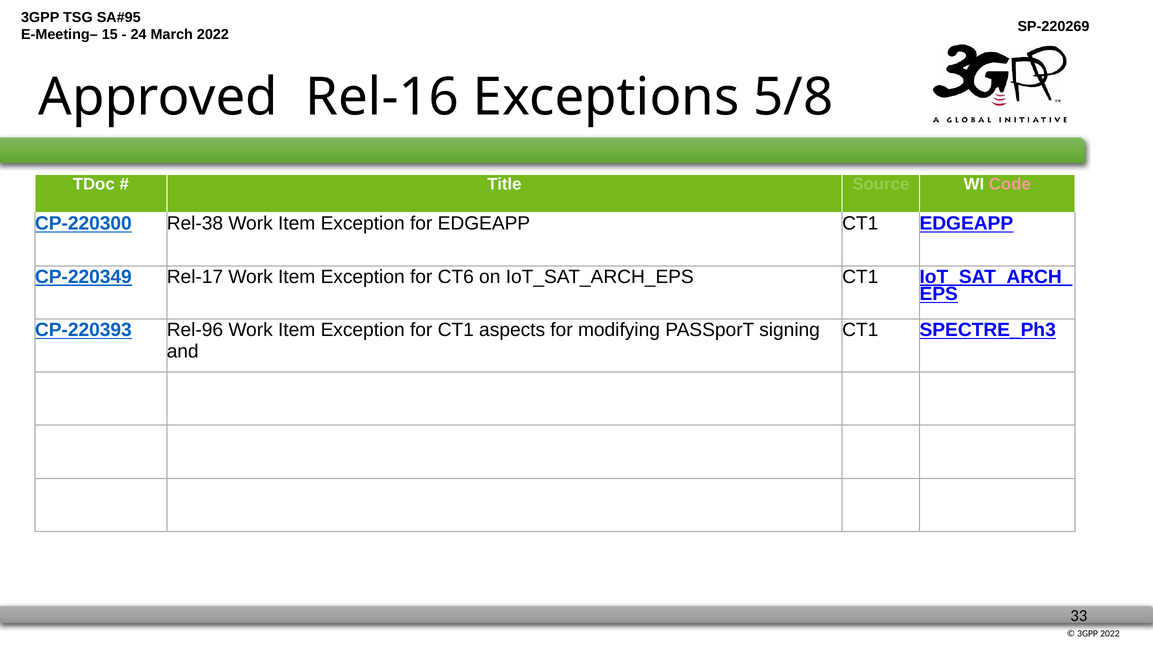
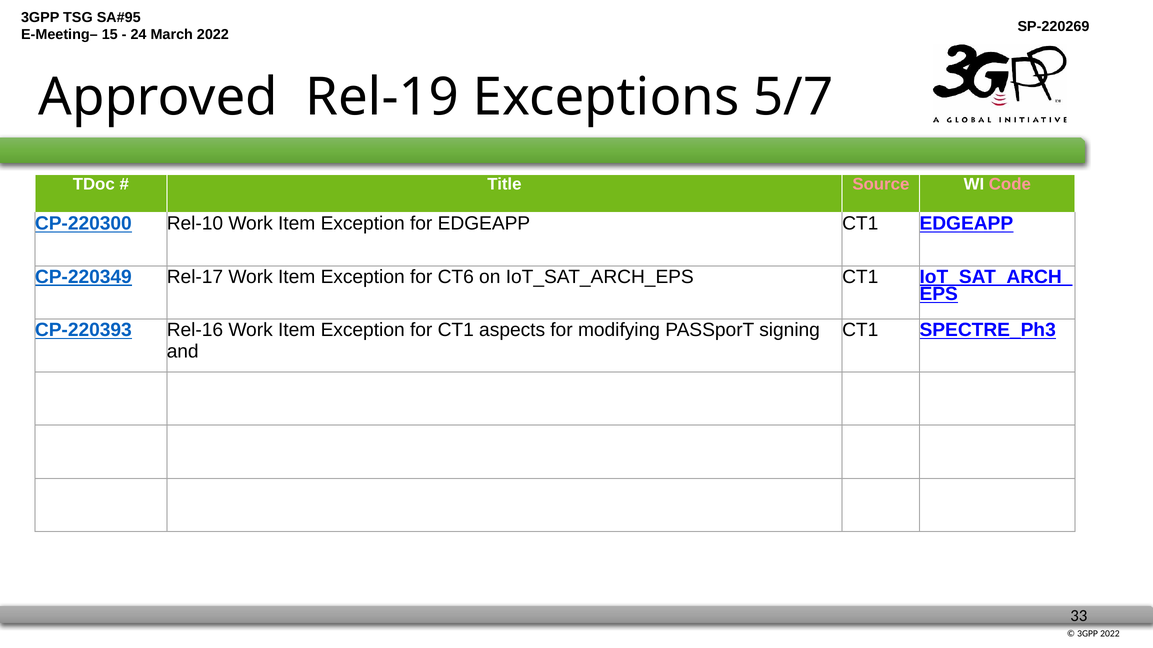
Rel-16: Rel-16 -> Rel-19
5/8: 5/8 -> 5/7
Source colour: light green -> pink
Rel-38: Rel-38 -> Rel-10
Rel-96: Rel-96 -> Rel-16
